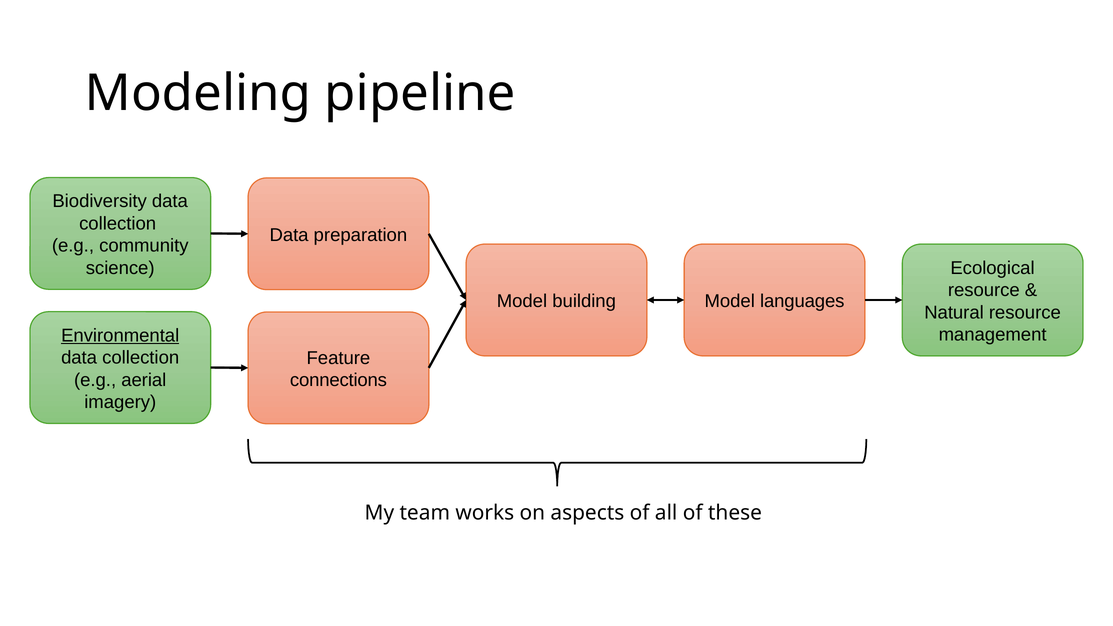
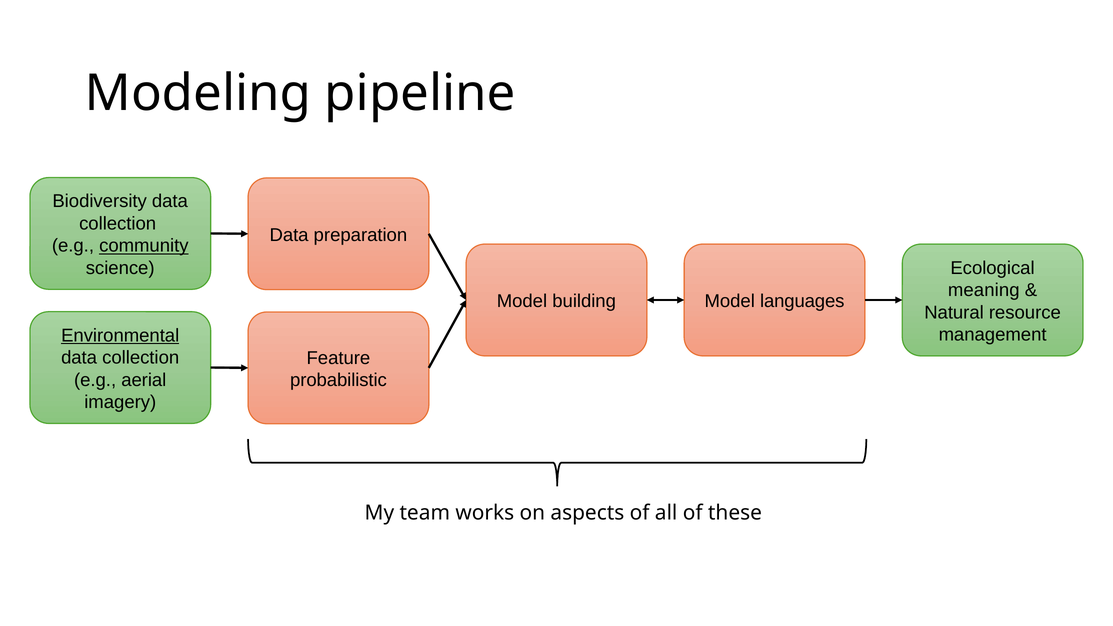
community underline: none -> present
resource at (984, 290): resource -> meaning
connections: connections -> probabilistic
